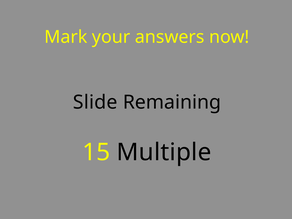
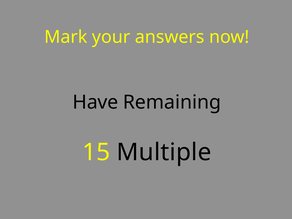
Slide: Slide -> Have
